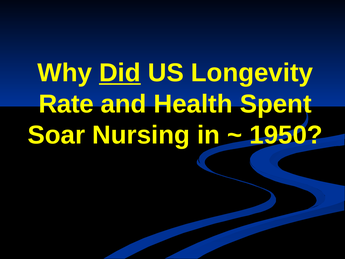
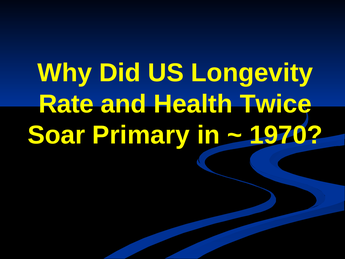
Did underline: present -> none
Spent: Spent -> Twice
Nursing: Nursing -> Primary
1950: 1950 -> 1970
